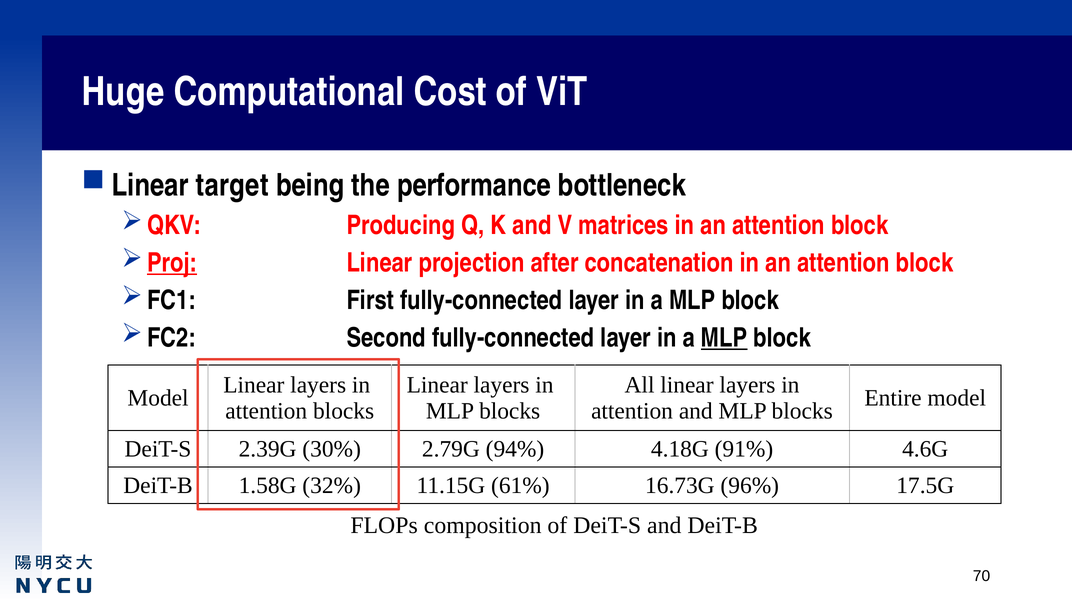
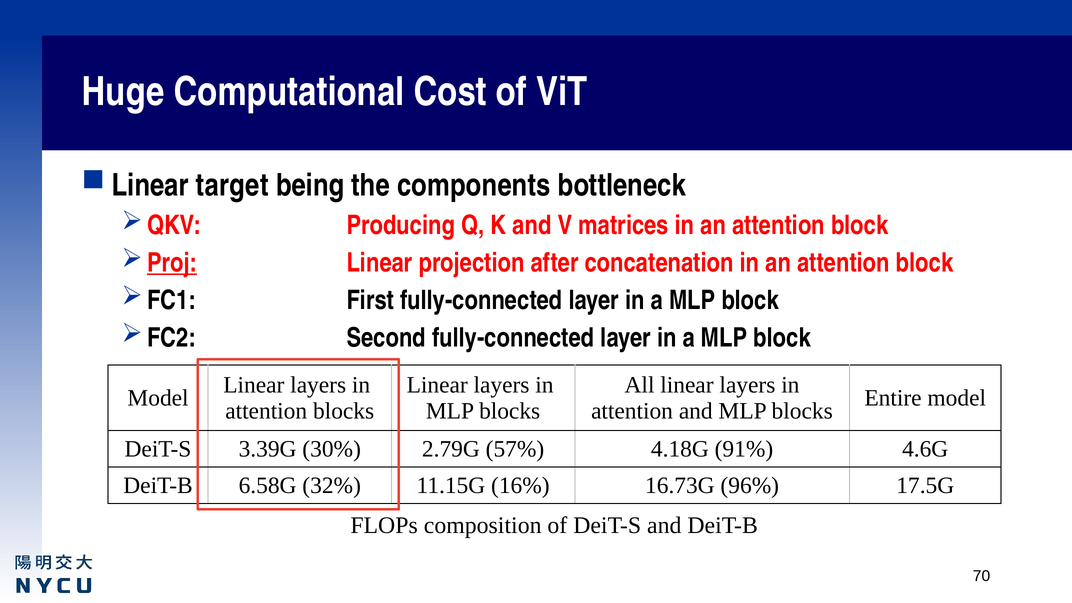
performance: performance -> components
MLP at (724, 338) underline: present -> none
2.39G: 2.39G -> 3.39G
94%: 94% -> 57%
1.58G: 1.58G -> 6.58G
61%: 61% -> 16%
